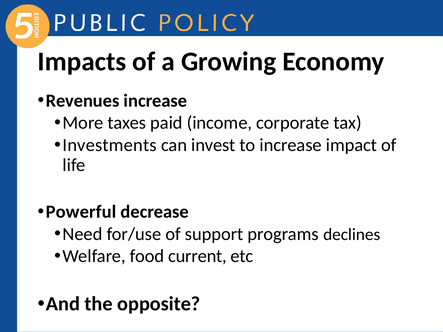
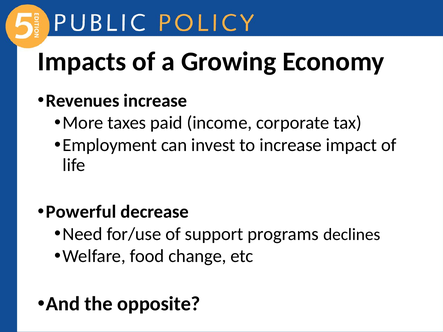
Investments: Investments -> Employment
current: current -> change
